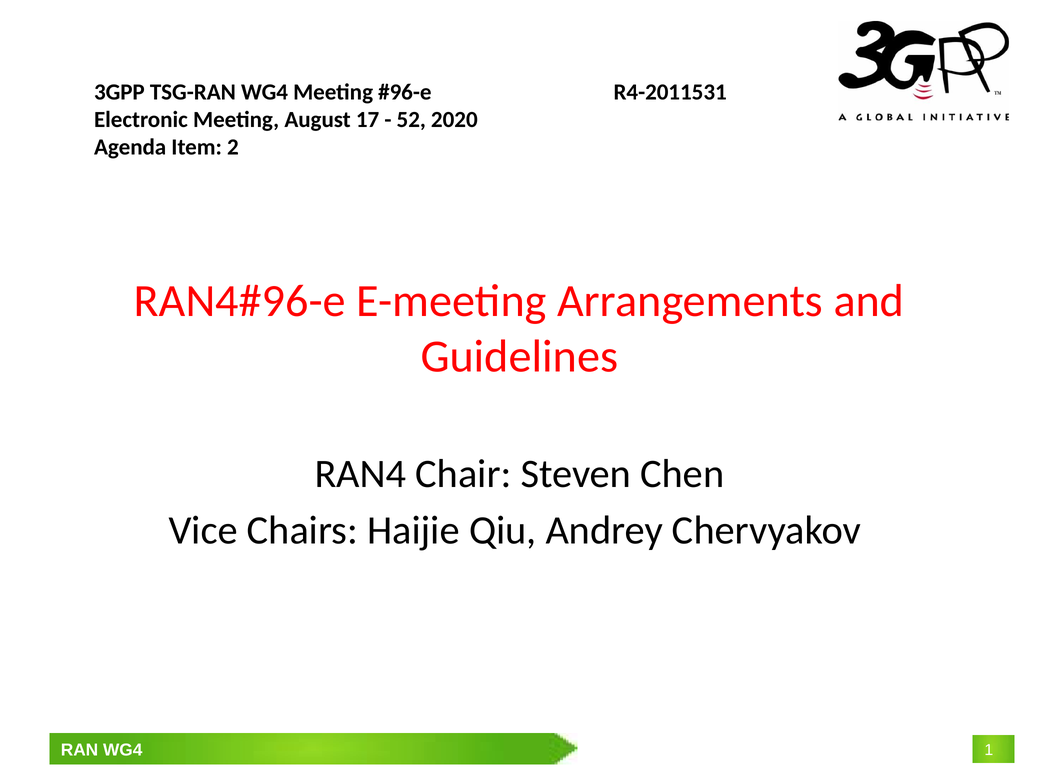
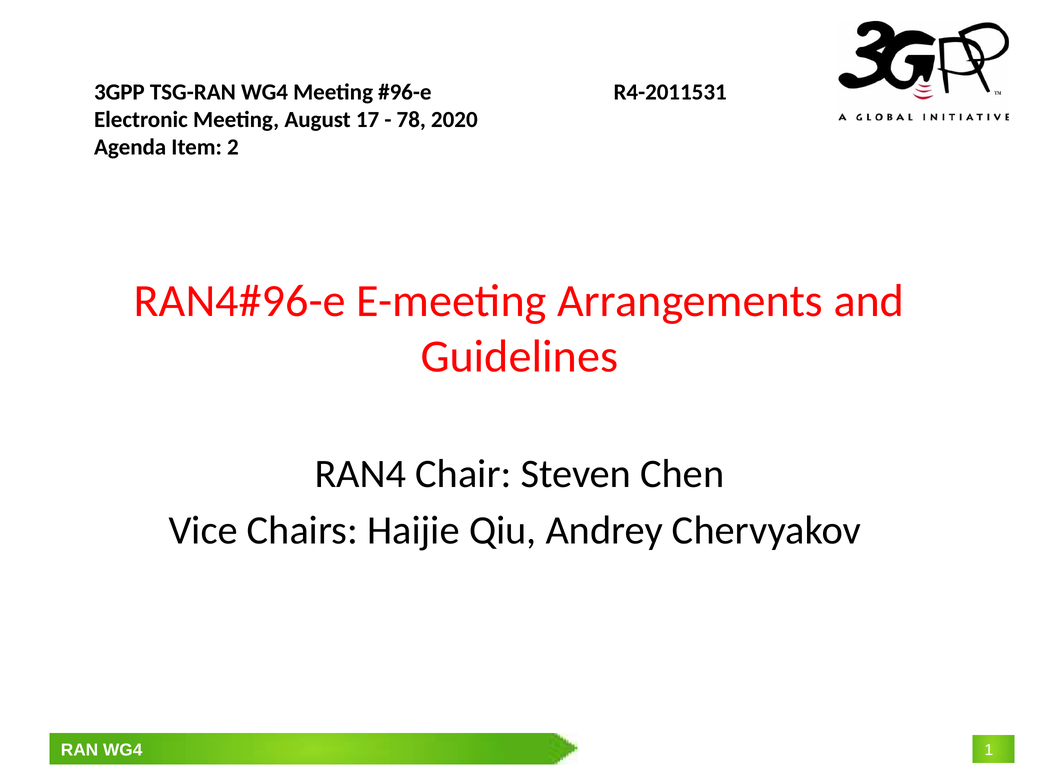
52: 52 -> 78
